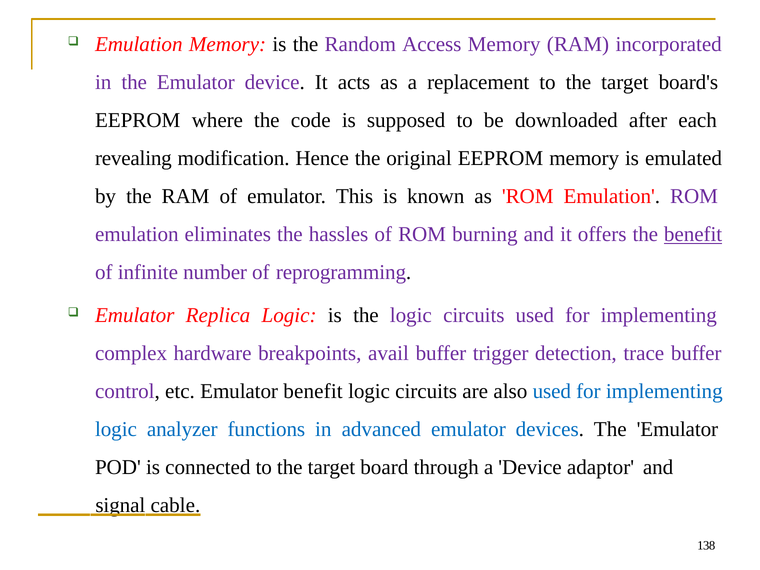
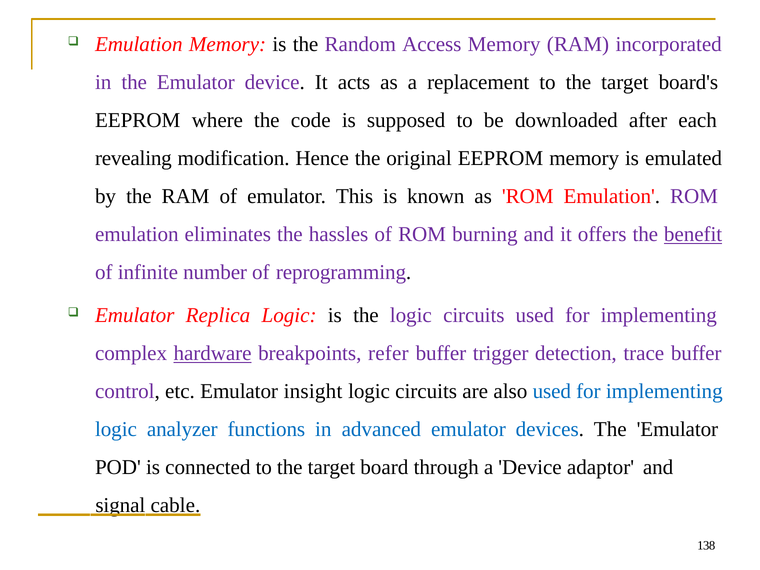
hardware underline: none -> present
avail: avail -> refer
Emulator benefit: benefit -> insight
